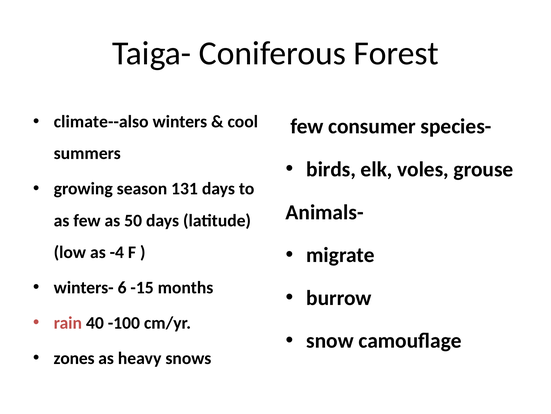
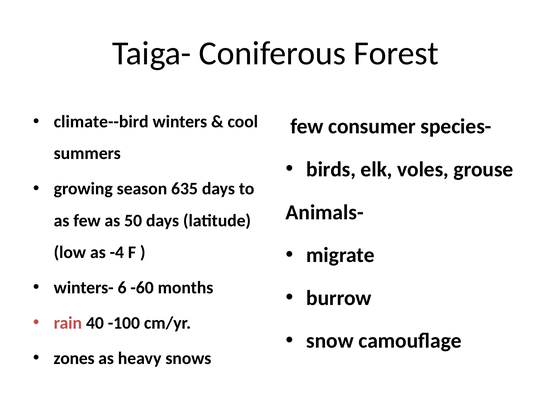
climate--also: climate--also -> climate--bird
131: 131 -> 635
-15: -15 -> -60
